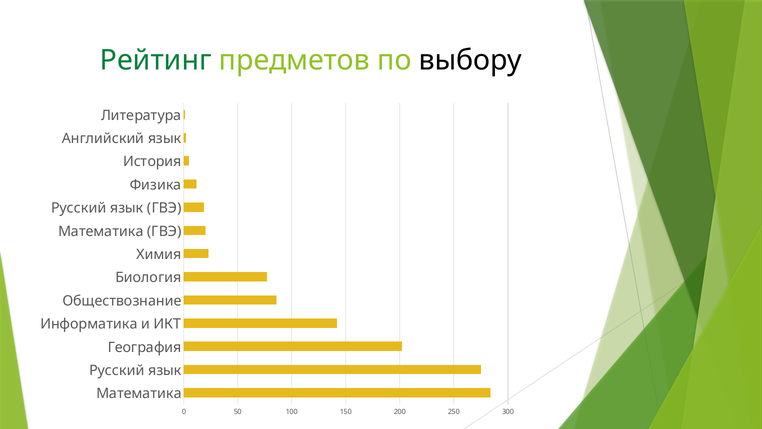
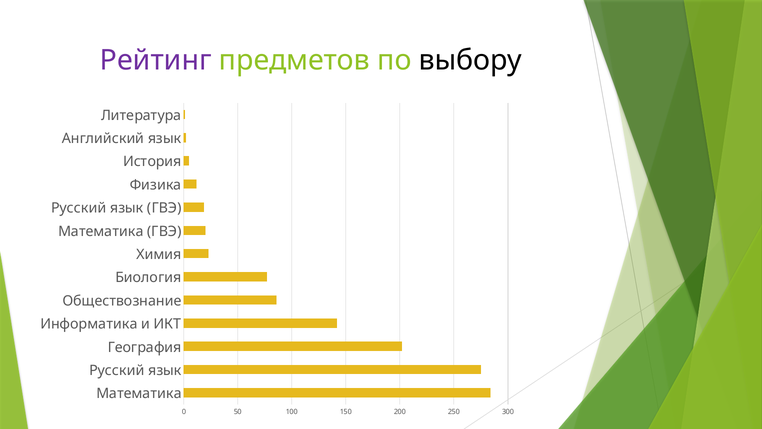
Рейтинг colour: green -> purple
